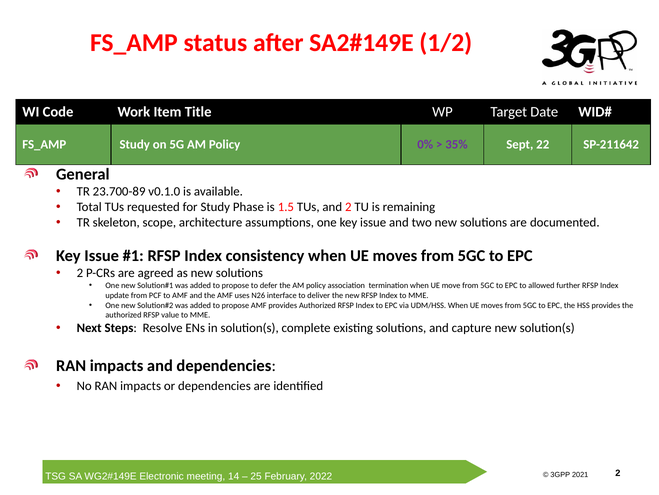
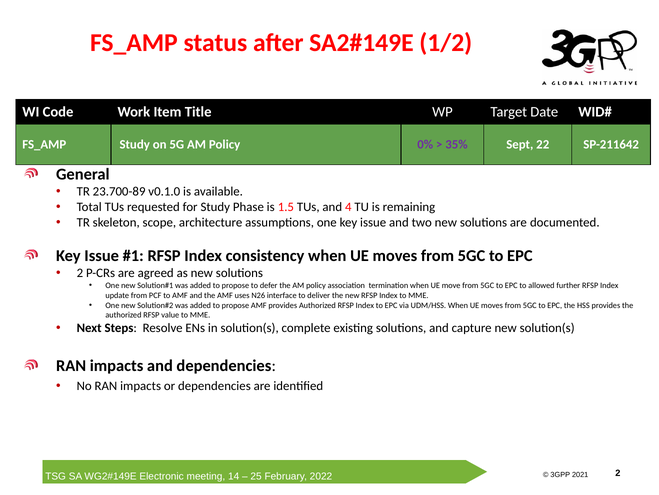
and 2: 2 -> 4
